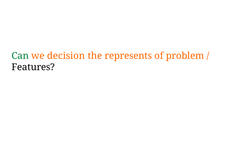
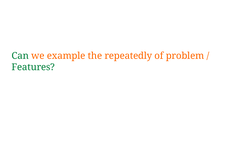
decision: decision -> example
represents: represents -> repeatedly
Features colour: black -> green
